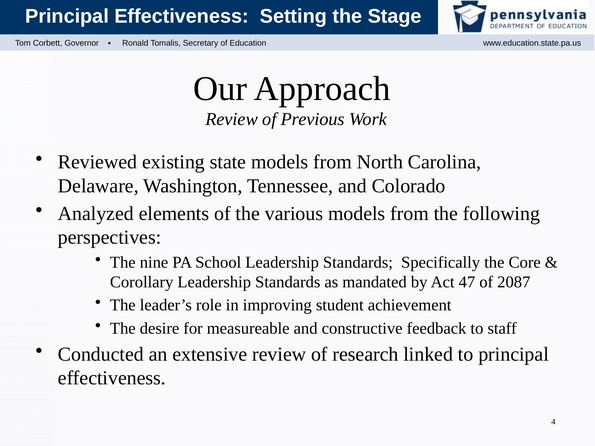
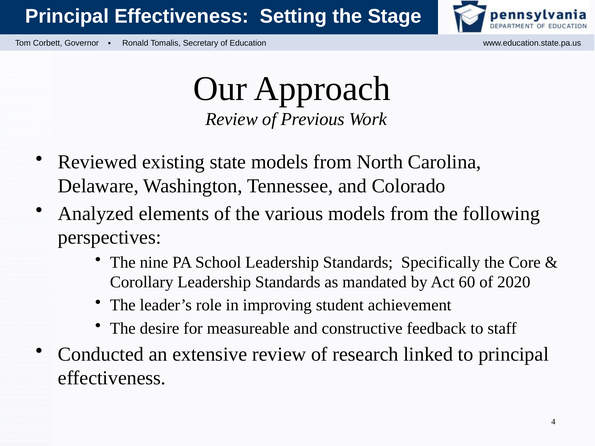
47: 47 -> 60
2087: 2087 -> 2020
